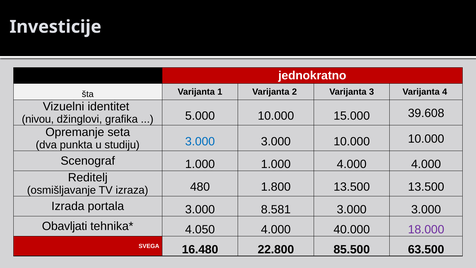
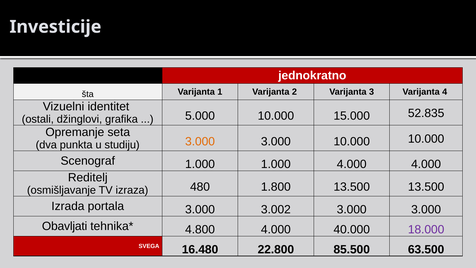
nivou: nivou -> ostali
39.608: 39.608 -> 52.835
3.000 at (200, 141) colour: blue -> orange
8.581: 8.581 -> 3.002
4.050: 4.050 -> 4.800
